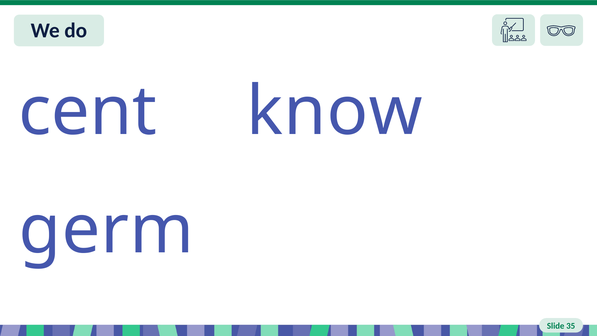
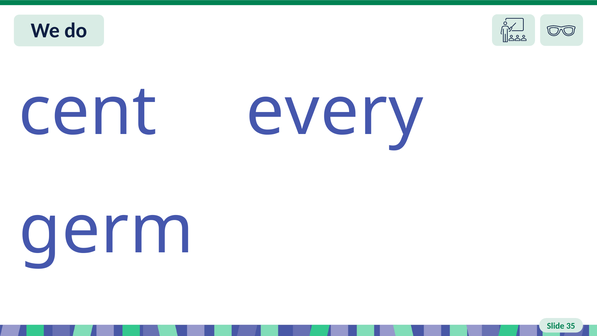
know: know -> every
